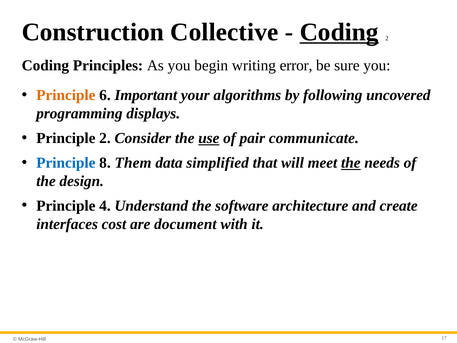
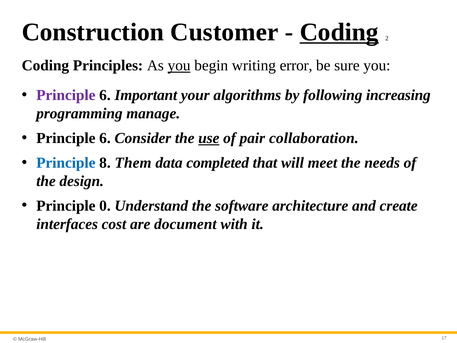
Collective: Collective -> Customer
you at (179, 65) underline: none -> present
Principle at (66, 95) colour: orange -> purple
uncovered: uncovered -> increasing
displays: displays -> manage
2 at (105, 138): 2 -> 6
communicate: communicate -> collaboration
simplified: simplified -> completed
the at (351, 163) underline: present -> none
4: 4 -> 0
